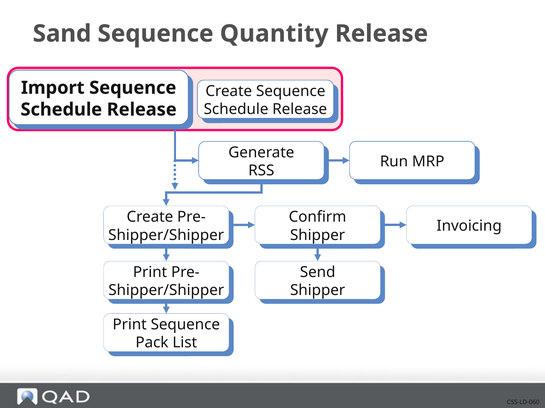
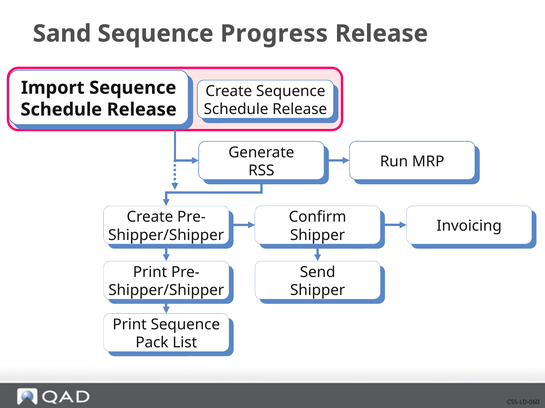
Quantity: Quantity -> Progress
